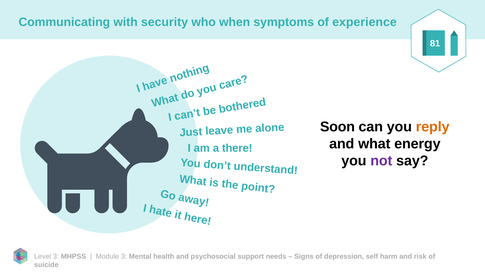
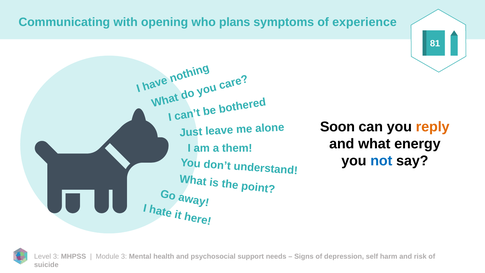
security: security -> opening
when: when -> plans
there: there -> them
not colour: purple -> blue
